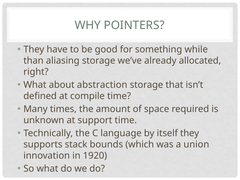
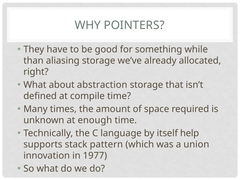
support: support -> enough
itself they: they -> help
bounds: bounds -> pattern
1920: 1920 -> 1977
